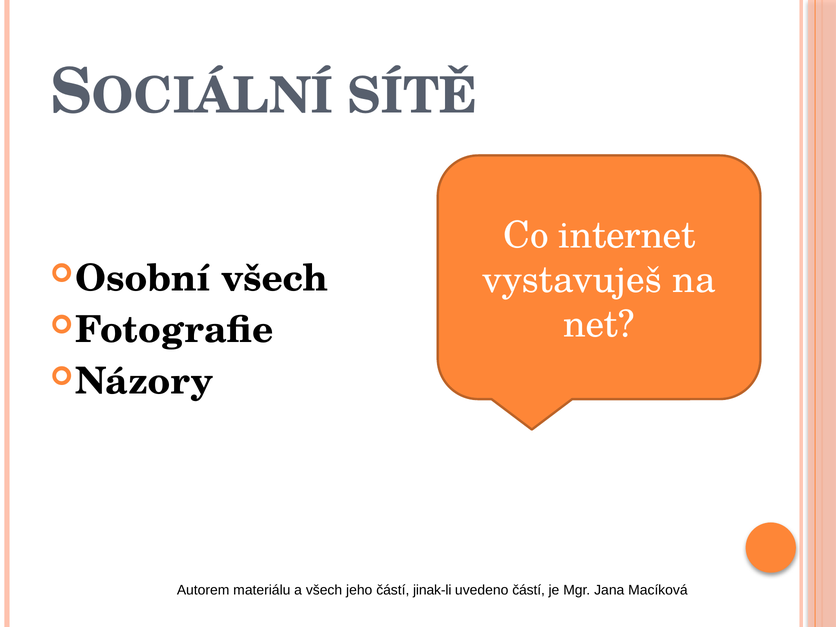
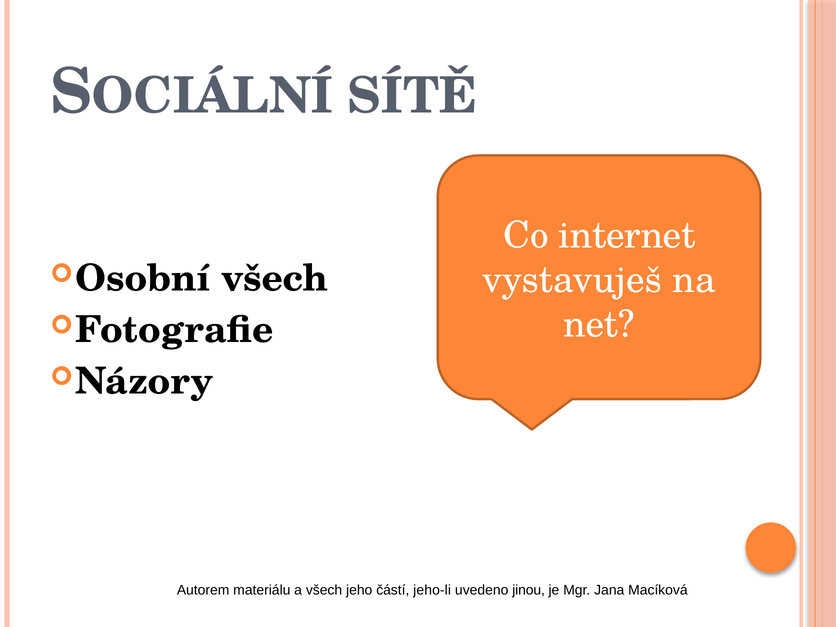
jinak-li: jinak-li -> jeho-li
uvedeno částí: částí -> jinou
